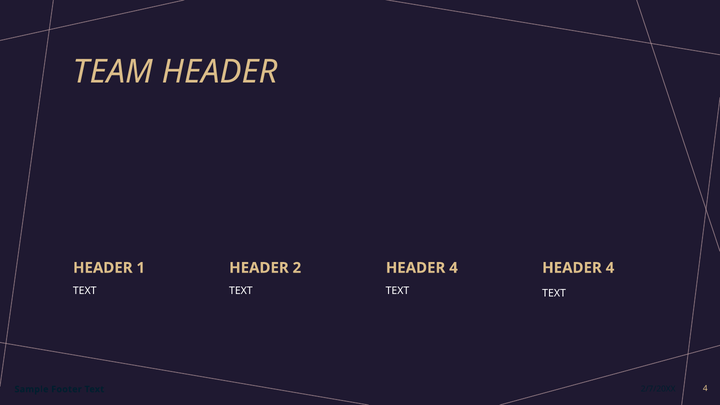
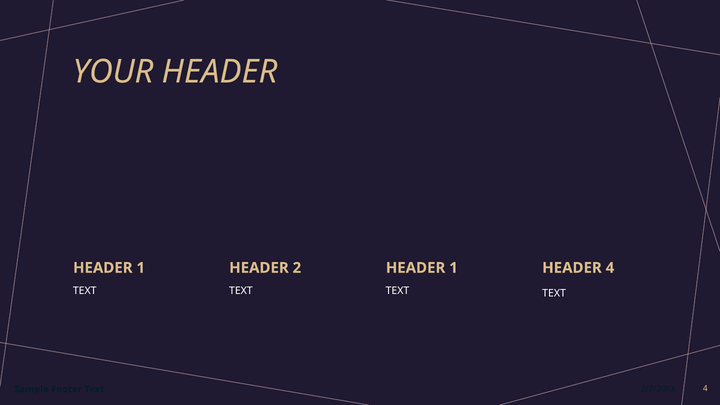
TEAM: TEAM -> YOUR
4 at (454, 268): 4 -> 1
